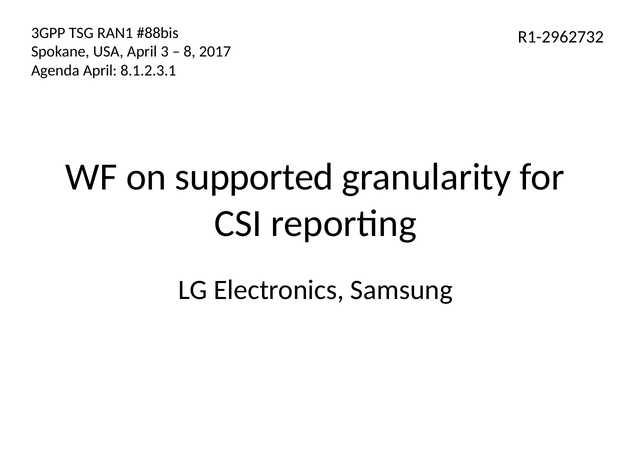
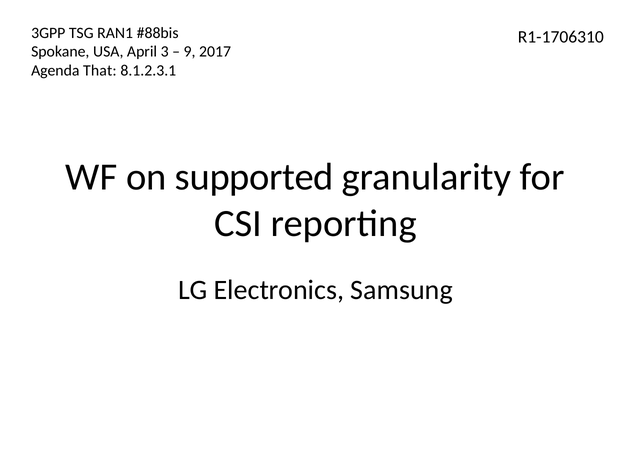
R1-2962732: R1-2962732 -> R1-1706310
8: 8 -> 9
Agenda April: April -> That
